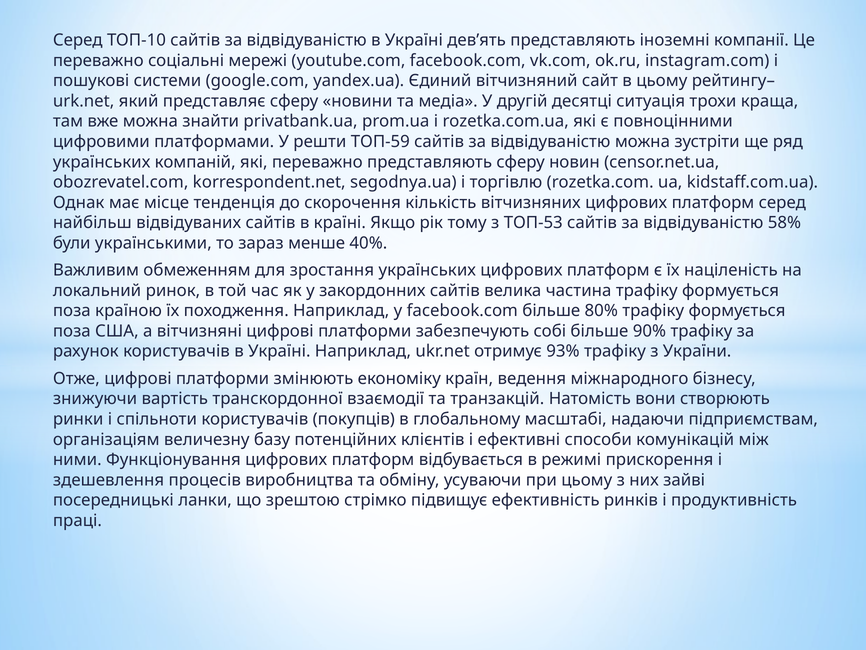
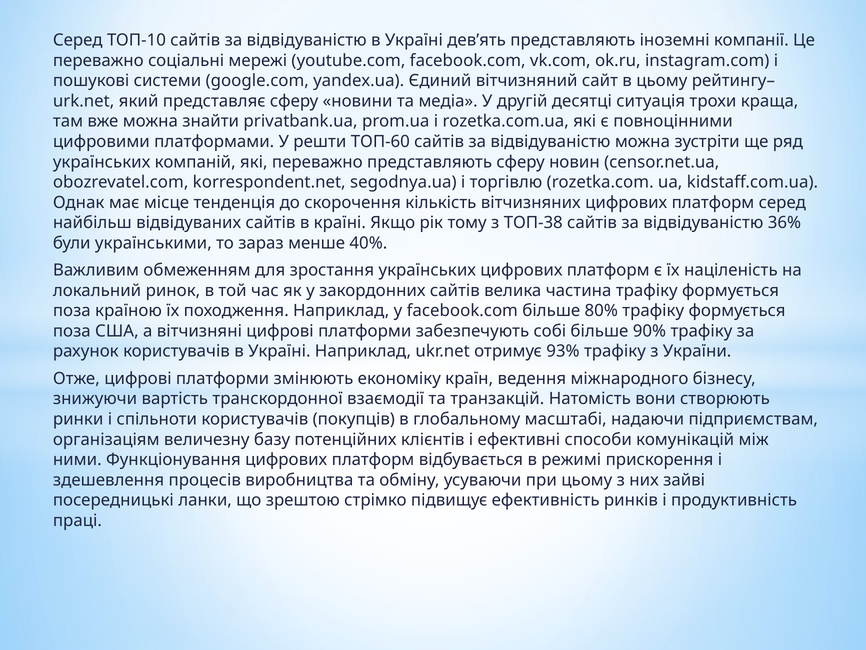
ТОП-59: ТОП-59 -> ТОП-60
ТОП-53: ТОП-53 -> ТОП-38
58%: 58% -> 36%
